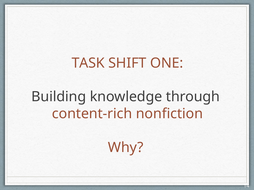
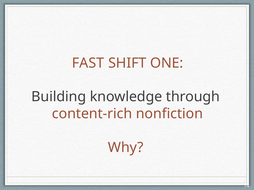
TASK: TASK -> FAST
